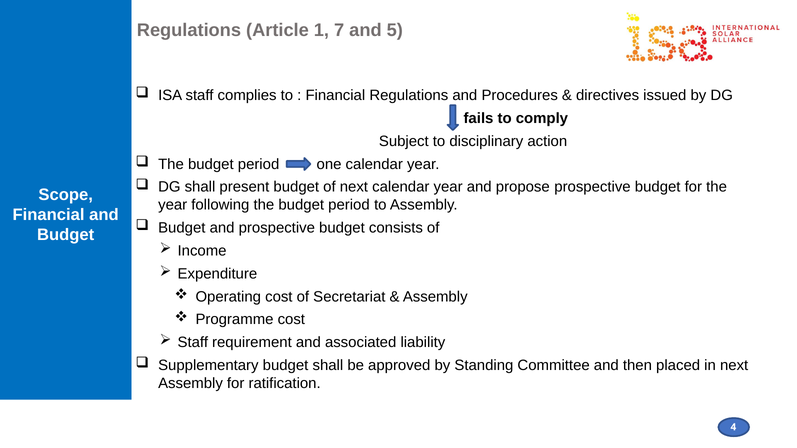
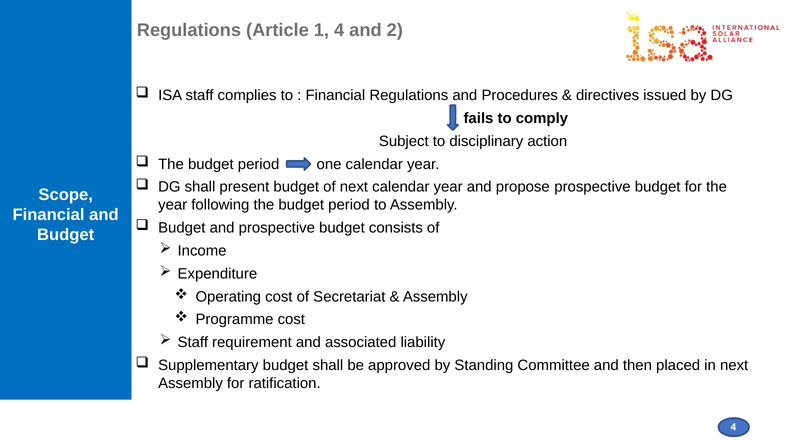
1 7: 7 -> 4
5: 5 -> 2
